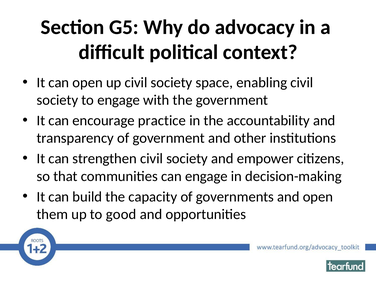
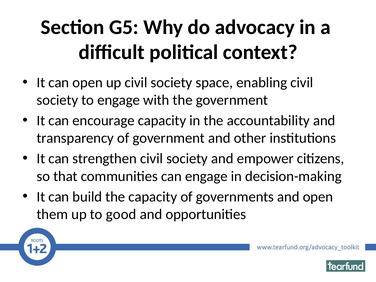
encourage practice: practice -> capacity
